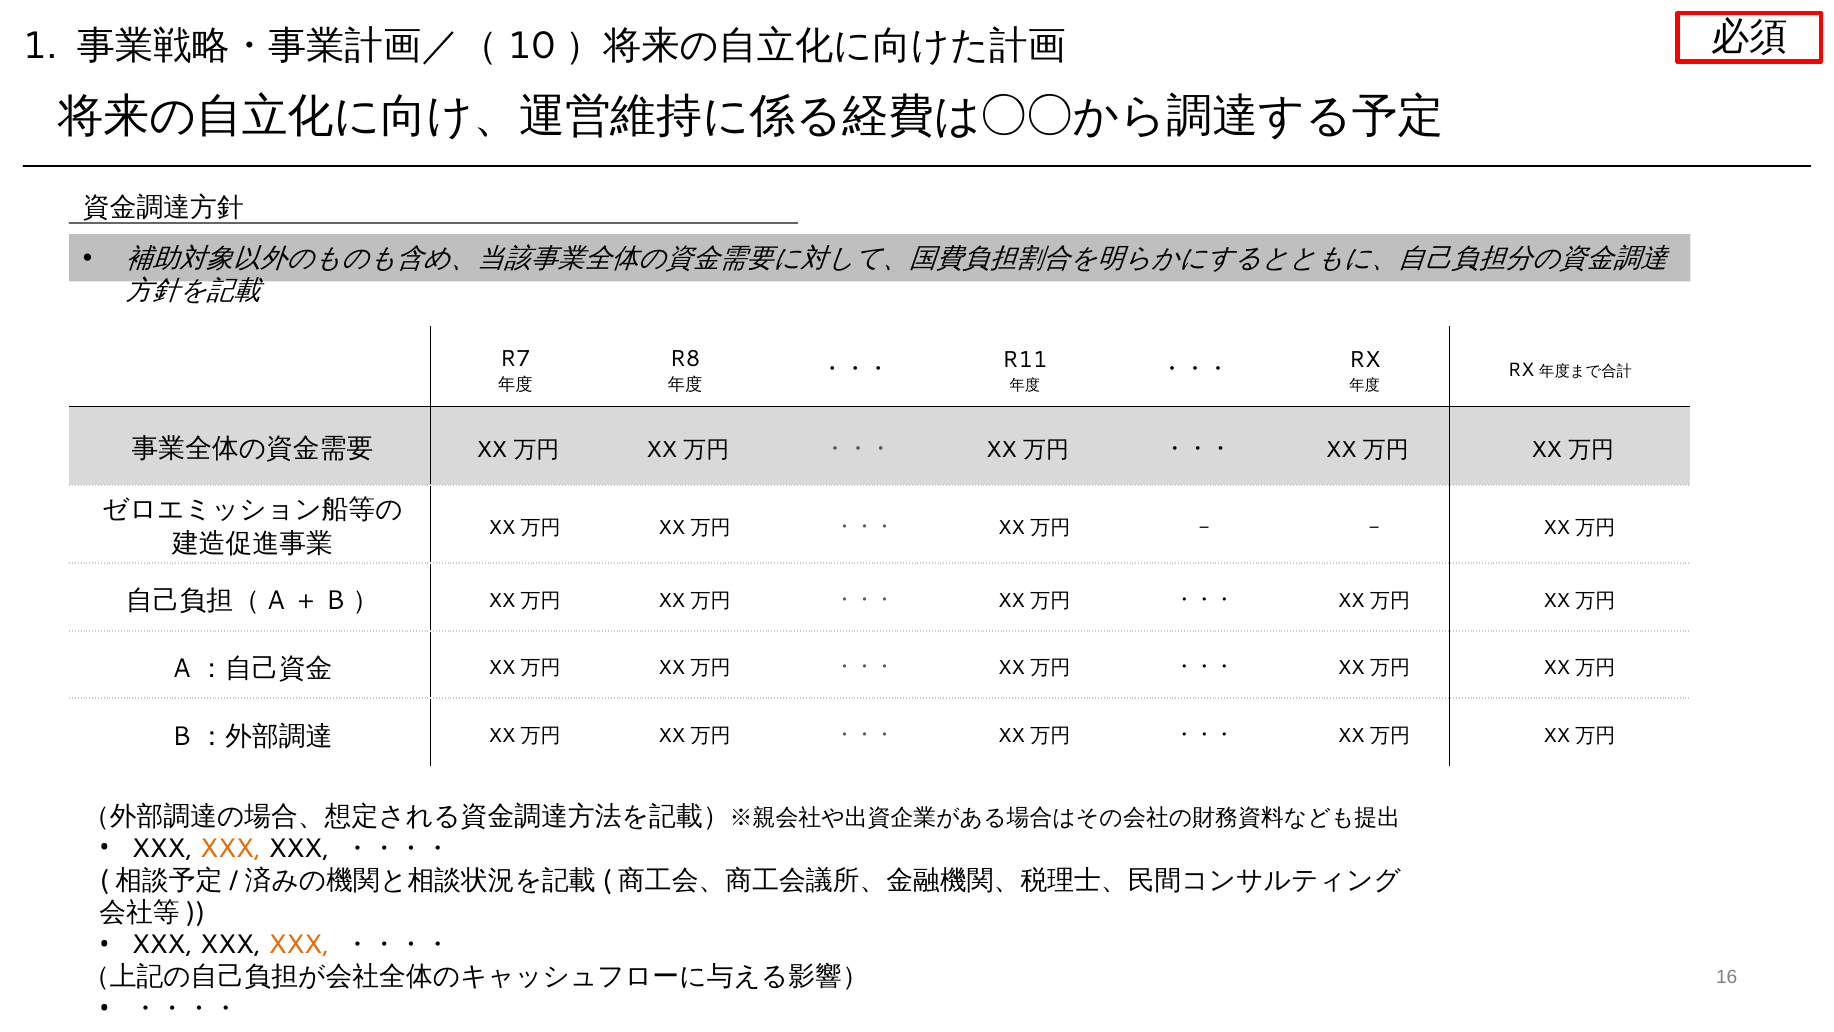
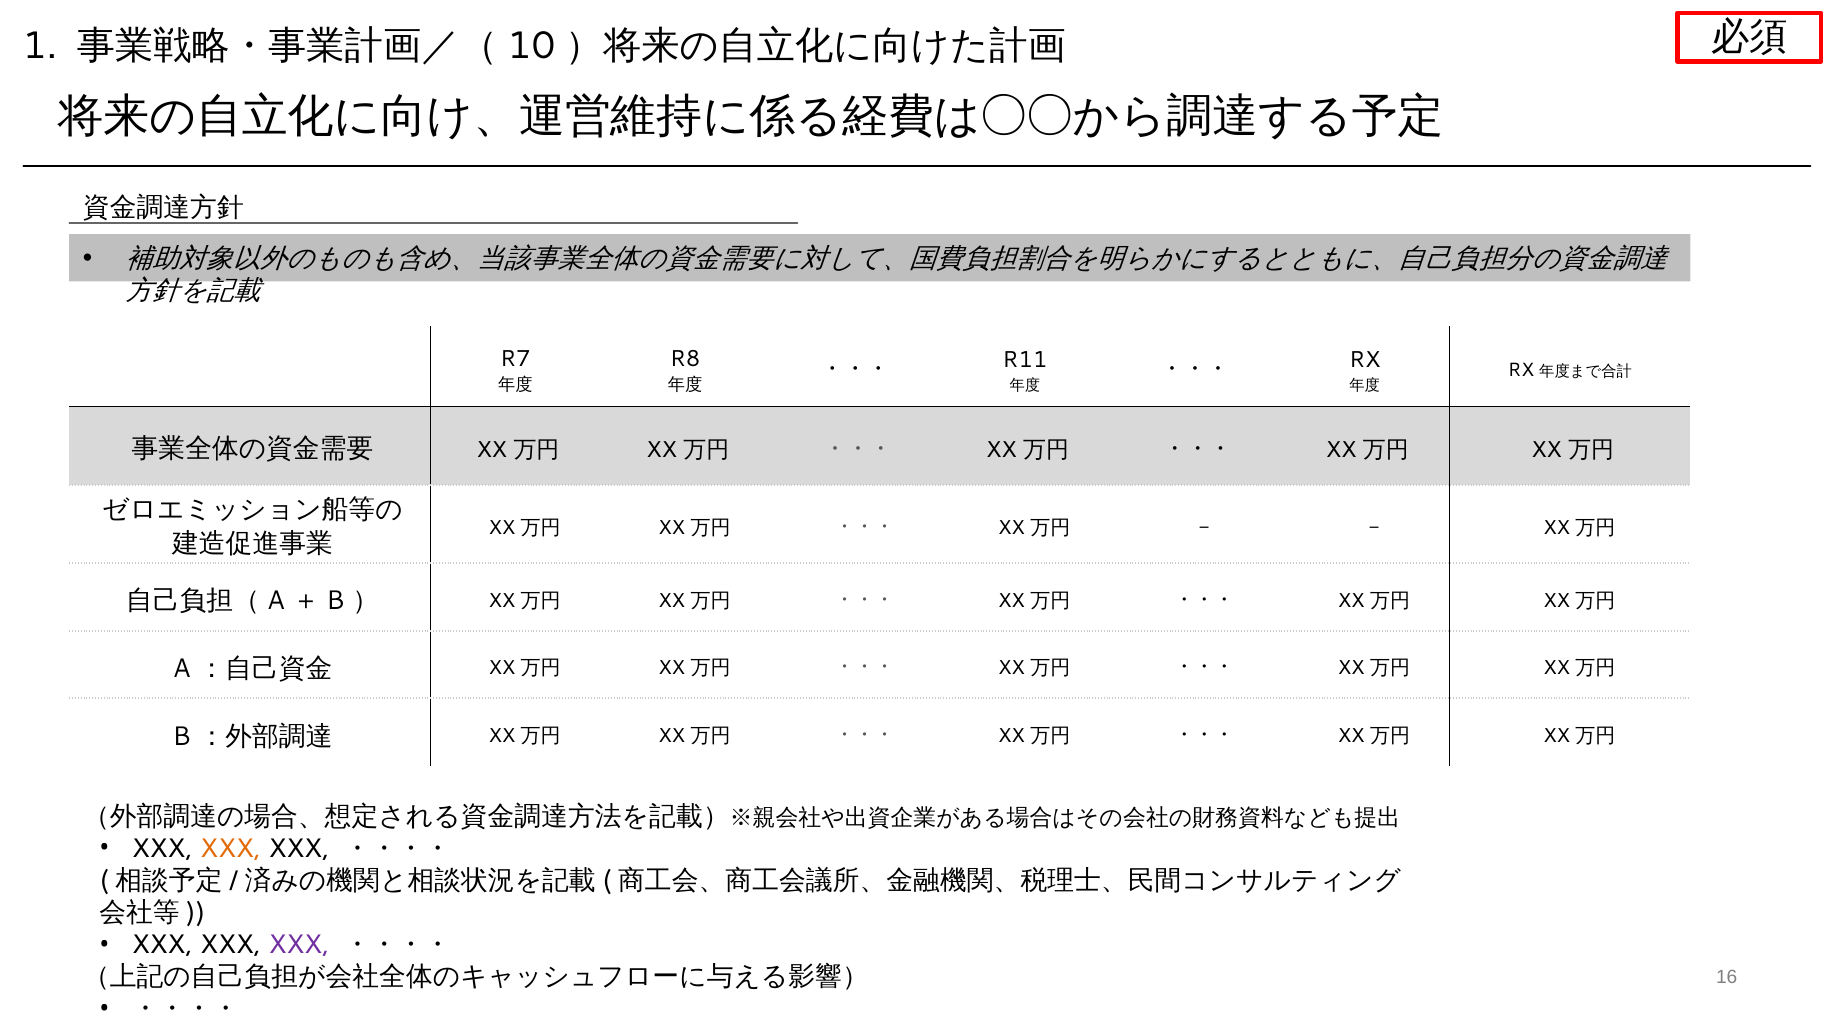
XXX at (299, 944) colour: orange -> purple
